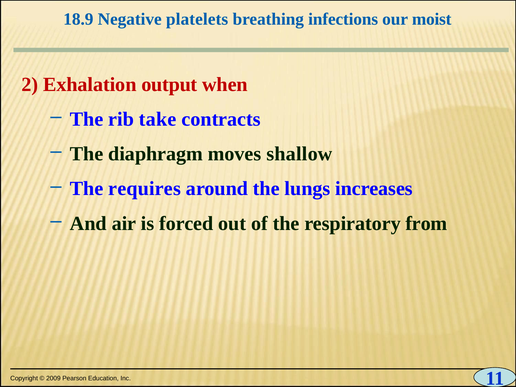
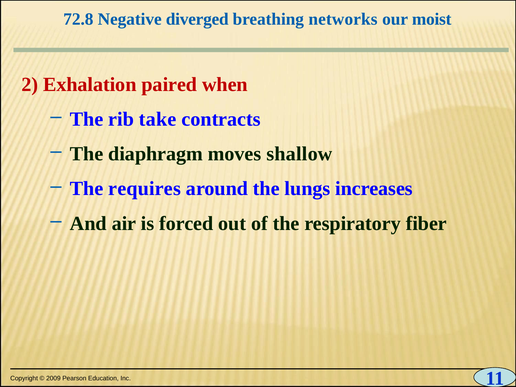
18.9: 18.9 -> 72.8
platelets: platelets -> diverged
infections: infections -> networks
output: output -> paired
from: from -> fiber
